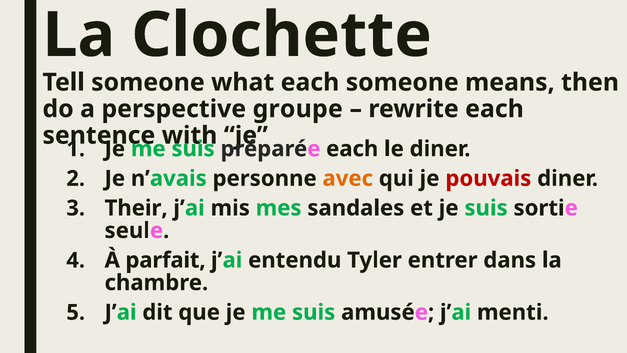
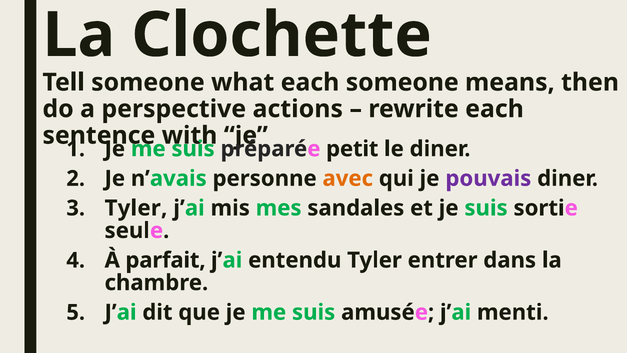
groupe: groupe -> actions
each at (352, 149): each -> petit
pouvais colour: red -> purple
Their at (136, 208): Their -> Tyler
